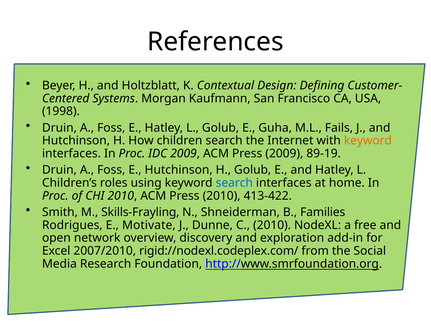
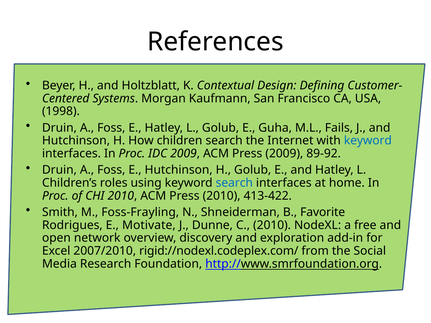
keyword at (368, 141) colour: orange -> blue
89-19: 89-19 -> 89-92
Skills-Frayling: Skills-Frayling -> Foss-Frayling
Families: Families -> Favorite
